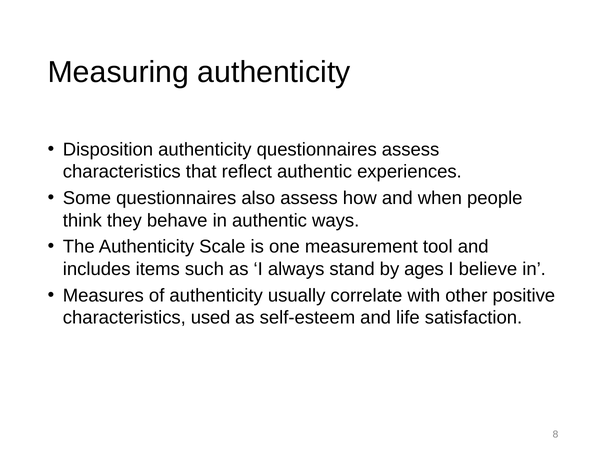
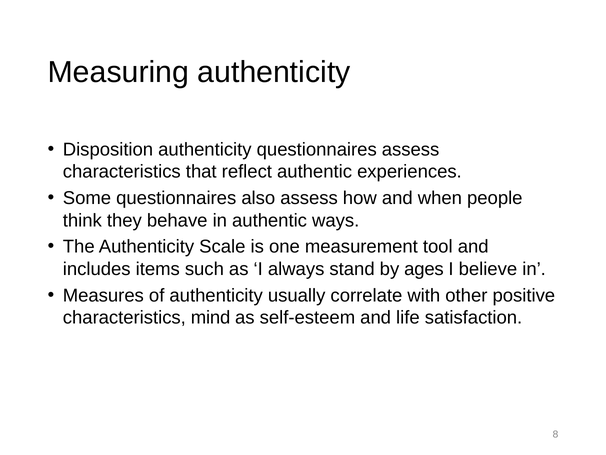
used: used -> mind
